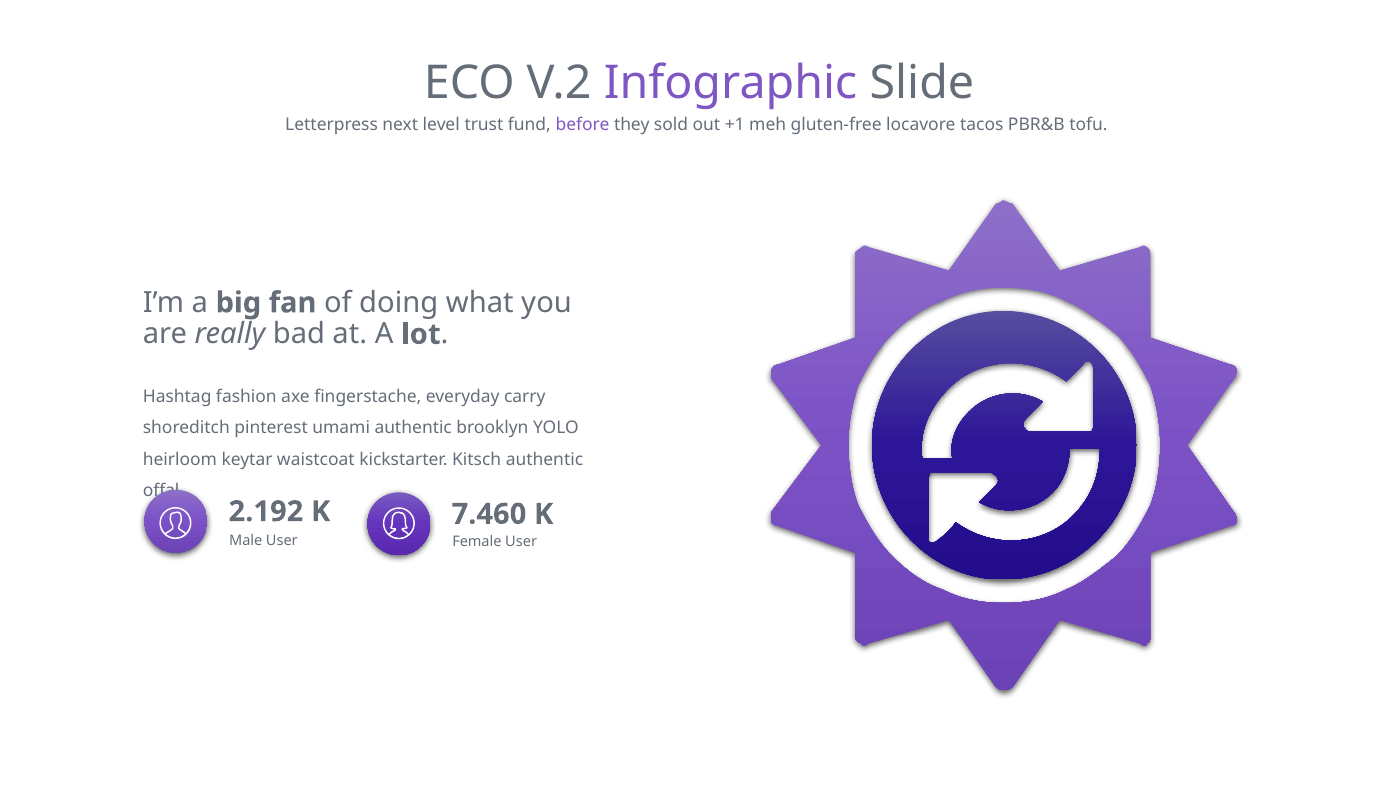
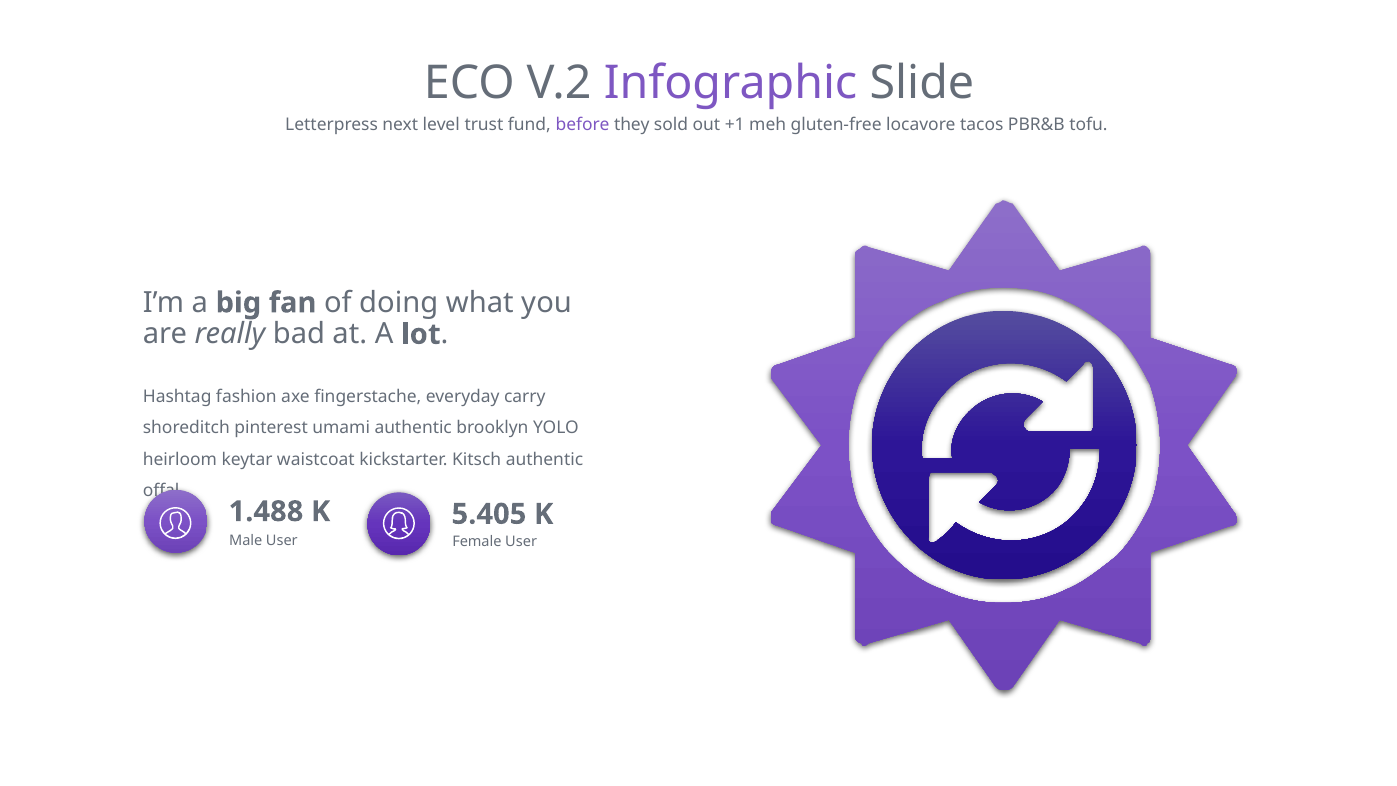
2.192: 2.192 -> 1.488
7.460: 7.460 -> 5.405
